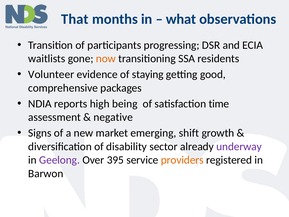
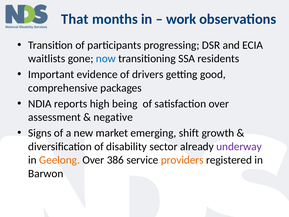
what: what -> work
now colour: orange -> blue
Volunteer: Volunteer -> Important
staying: staying -> drivers
satisfaction time: time -> over
Geelong colour: purple -> orange
395: 395 -> 386
